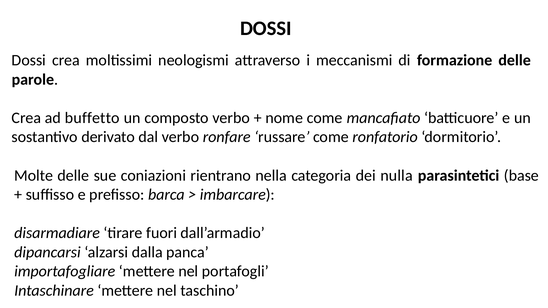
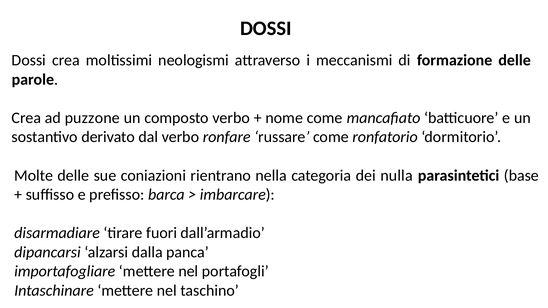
buffetto: buffetto -> puzzone
